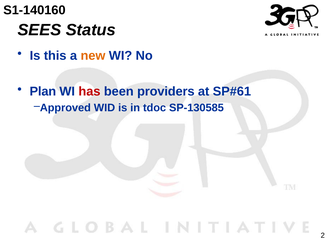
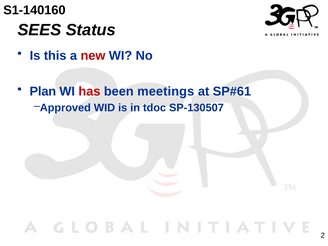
new colour: orange -> red
providers: providers -> meetings
SP-130585: SP-130585 -> SP-130507
